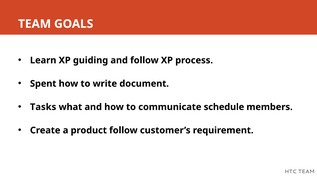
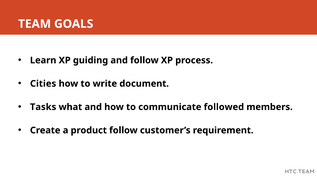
Spent: Spent -> Cities
schedule: schedule -> followed
